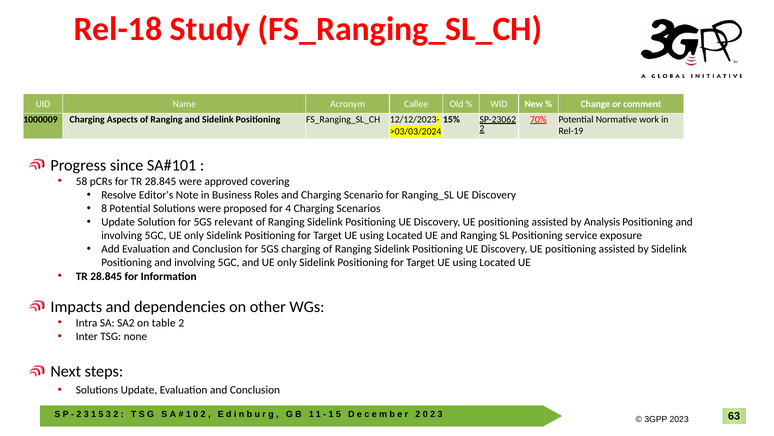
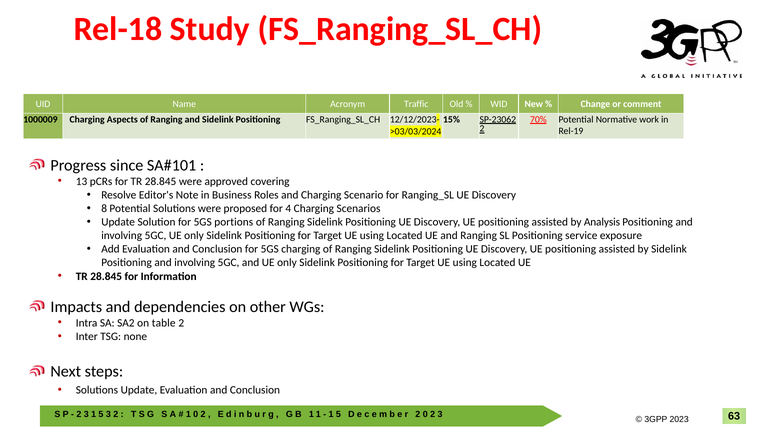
Callee: Callee -> Traffic
58: 58 -> 13
relevant: relevant -> portions
